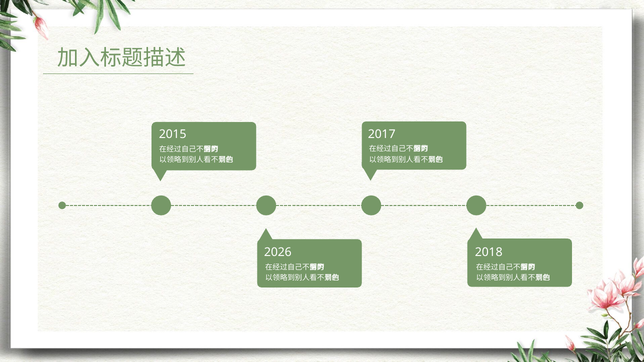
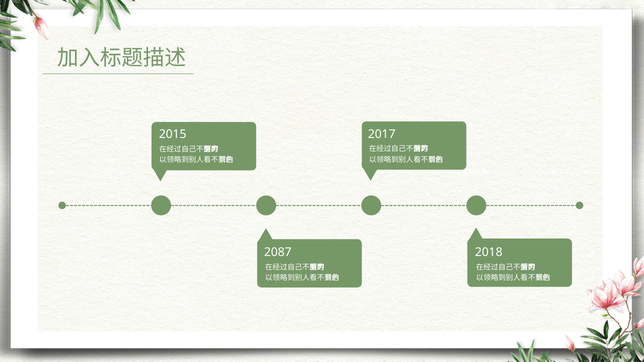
2026: 2026 -> 2087
